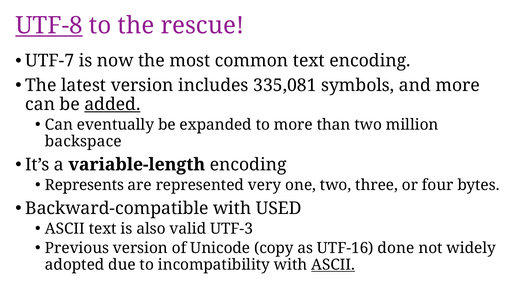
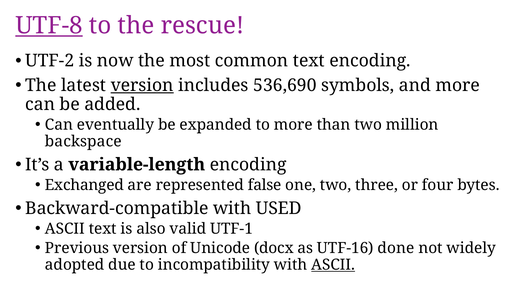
UTF-7: UTF-7 -> UTF-2
version at (142, 85) underline: none -> present
335,081: 335,081 -> 536,690
added underline: present -> none
Represents: Represents -> Exchanged
very: very -> false
UTF-3: UTF-3 -> UTF-1
copy: copy -> docx
